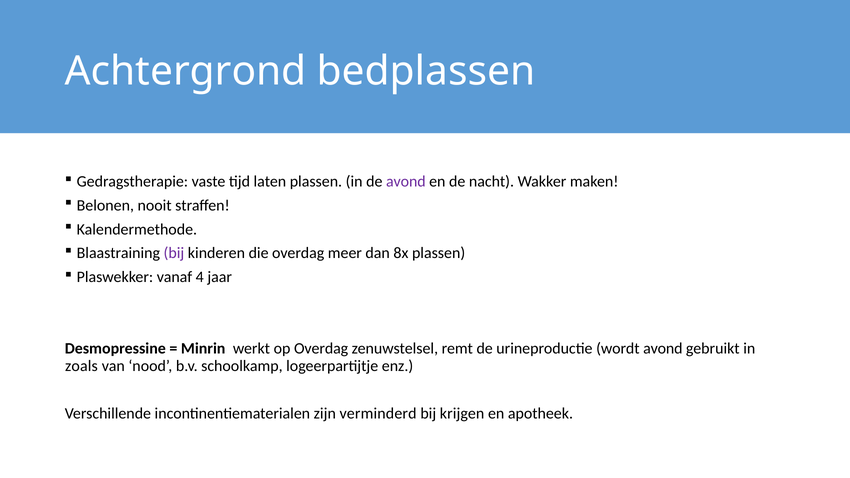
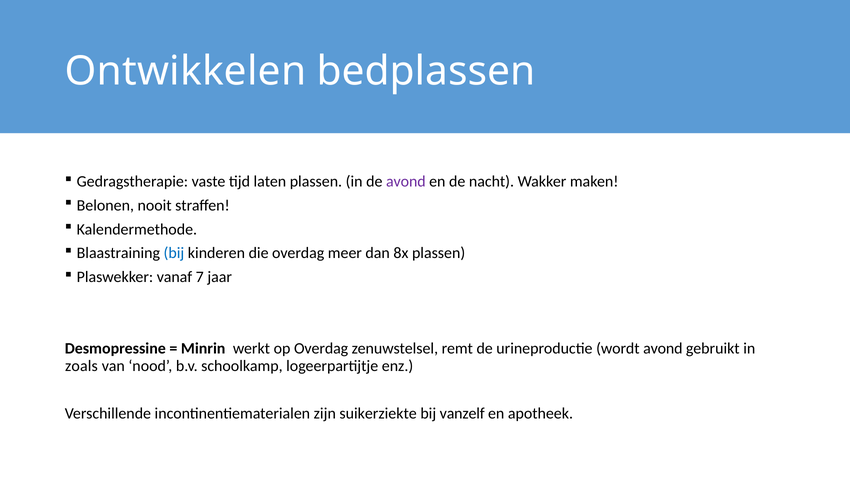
Achtergrond: Achtergrond -> Ontwikkelen
bij at (174, 253) colour: purple -> blue
4: 4 -> 7
verminderd: verminderd -> suikerziekte
krijgen: krijgen -> vanzelf
